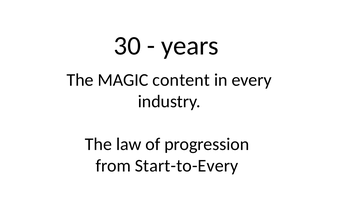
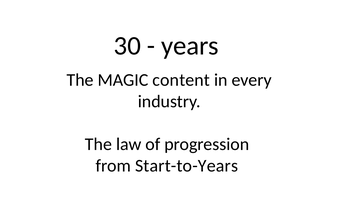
Start-to-Every: Start-to-Every -> Start-to-Years
